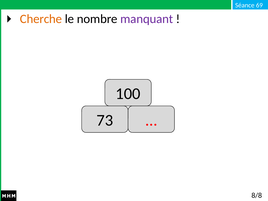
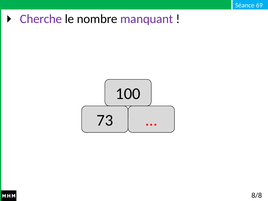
Cherche colour: orange -> purple
